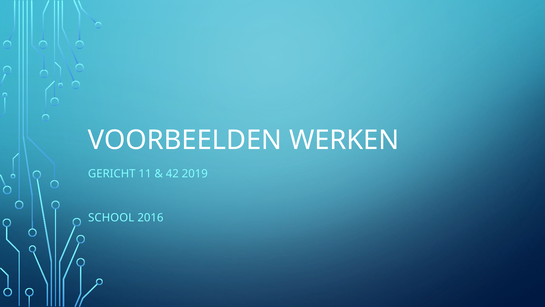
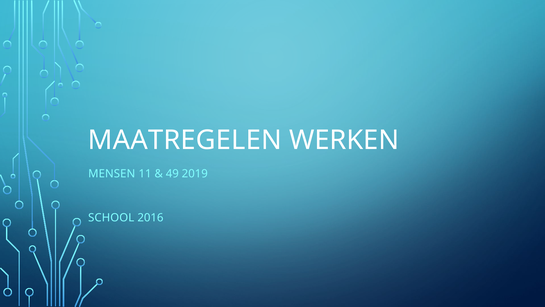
VOORBEELDEN: VOORBEELDEN -> MAATREGELEN
GERICHT: GERICHT -> MENSEN
42: 42 -> 49
